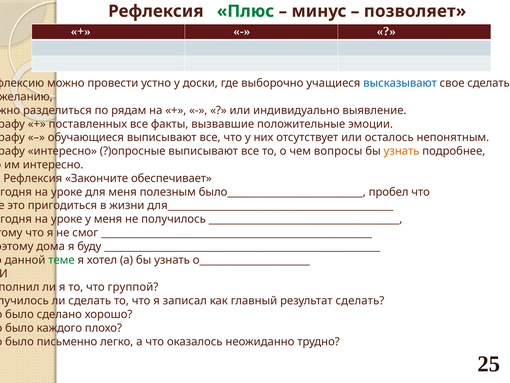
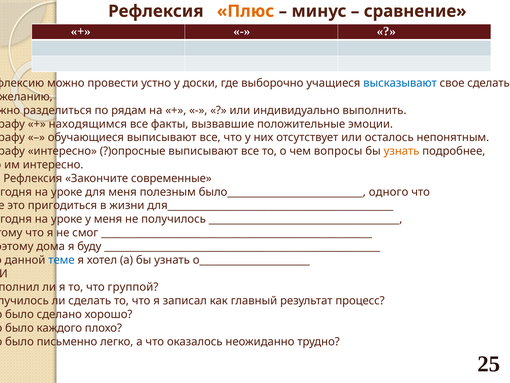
Плюс colour: green -> orange
позволяет: позволяет -> сравнение
выявление: выявление -> выполнить
поставленных: поставленных -> находящимся
обеспечивает: обеспечивает -> современные
пробел: пробел -> одного
теме colour: green -> blue
результат сделать: сделать -> процесс
